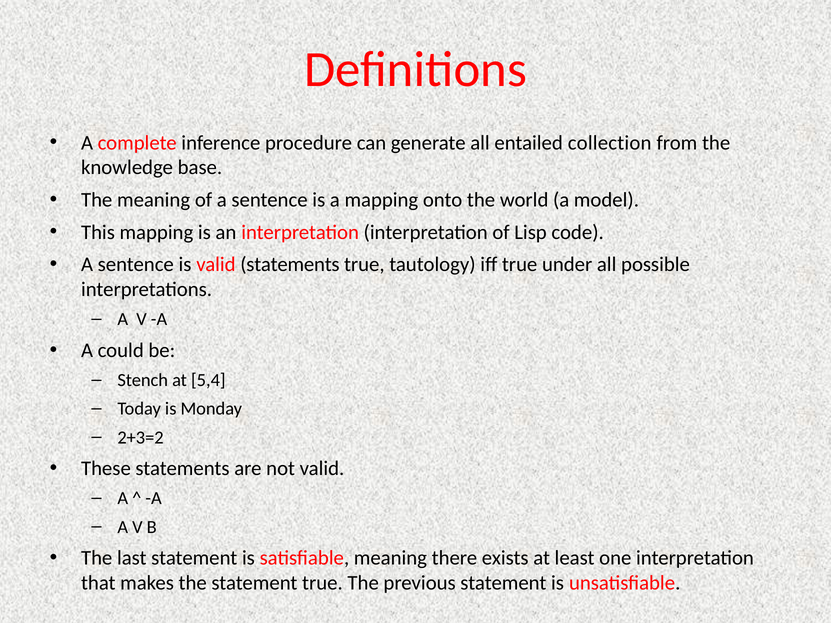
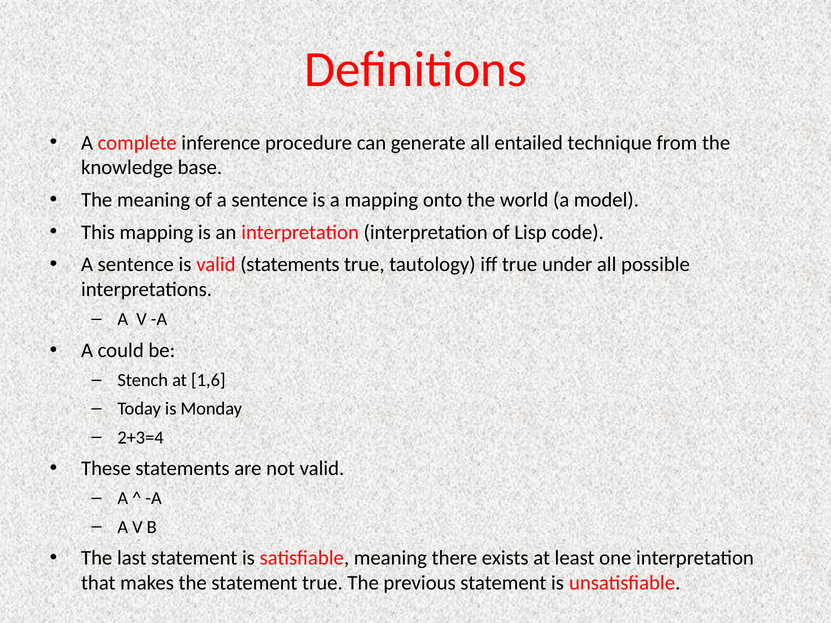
collection: collection -> technique
5,4: 5,4 -> 1,6
2+3=2: 2+3=2 -> 2+3=4
